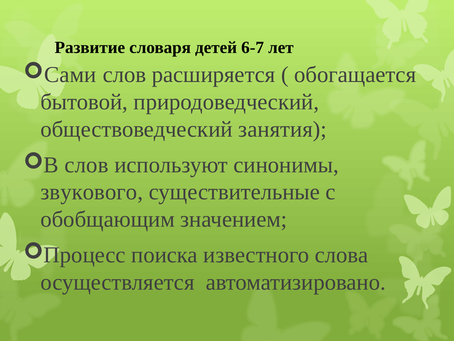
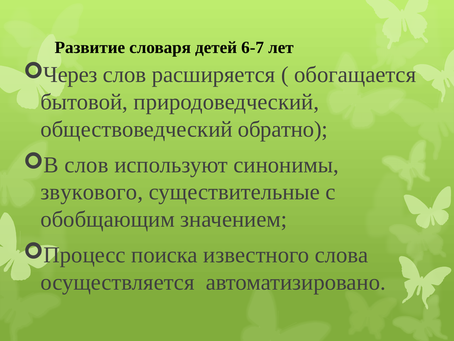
Сами: Сами -> Через
занятия: занятия -> обратно
